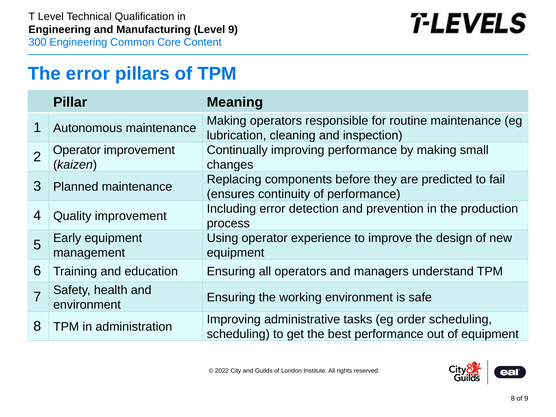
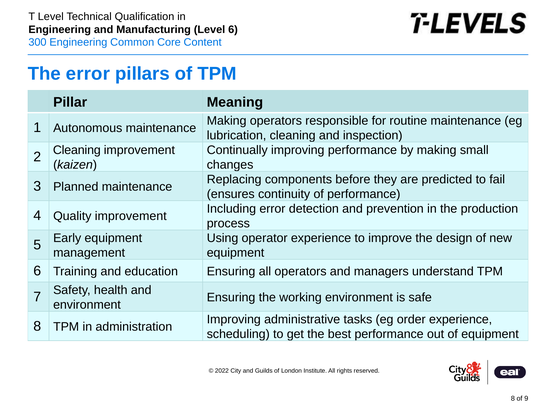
9 at (233, 29): 9 -> 6
Operator at (77, 150): Operator -> Cleaning
order scheduling: scheduling -> experience
